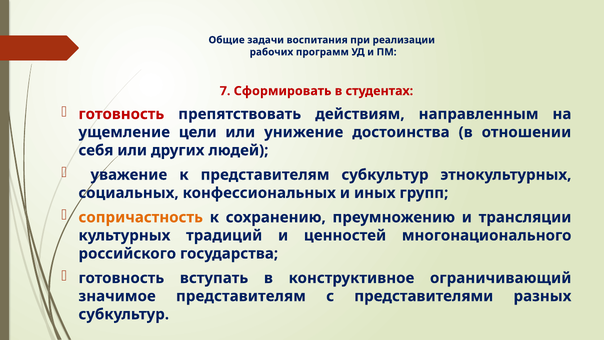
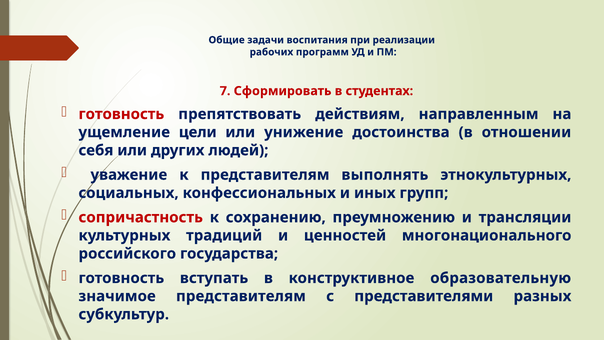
представителям субкультур: субкультур -> выполнять
сопричастность colour: orange -> red
ограничивающий: ограничивающий -> образовательную
